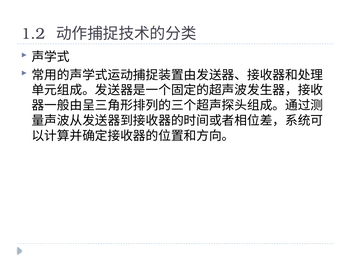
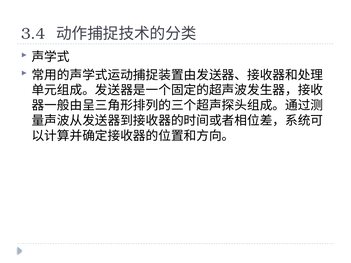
1.2: 1.2 -> 3.4
